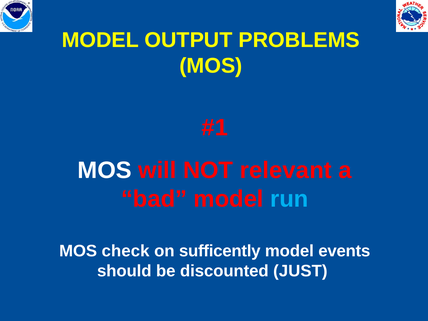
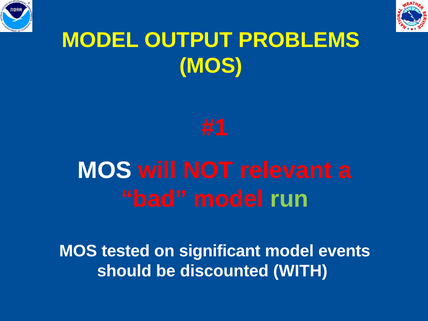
run colour: light blue -> light green
check: check -> tested
sufficently: sufficently -> significant
JUST: JUST -> WITH
